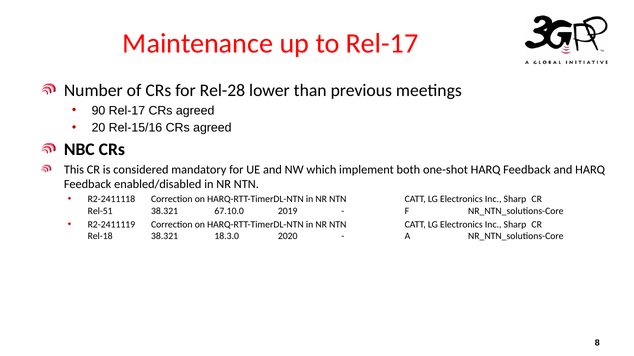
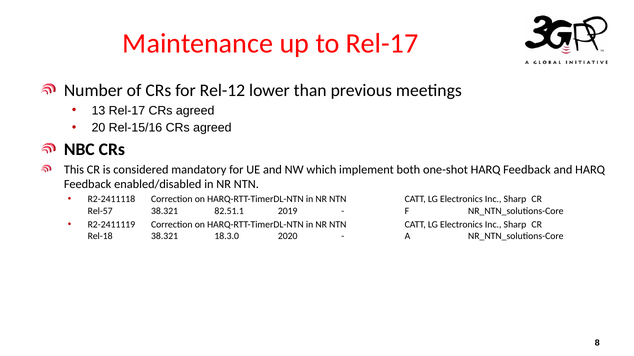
Rel-28: Rel-28 -> Rel-12
90: 90 -> 13
Rel-51: Rel-51 -> Rel-57
67.10.0: 67.10.0 -> 82.51.1
